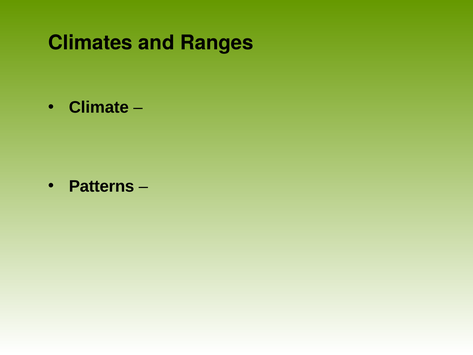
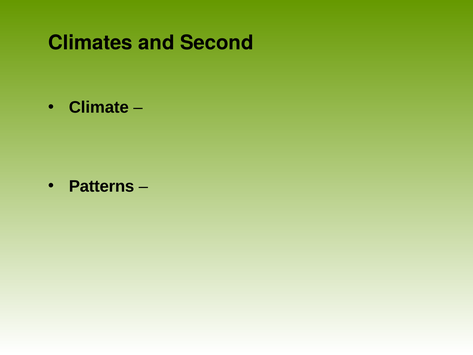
Ranges: Ranges -> Second
